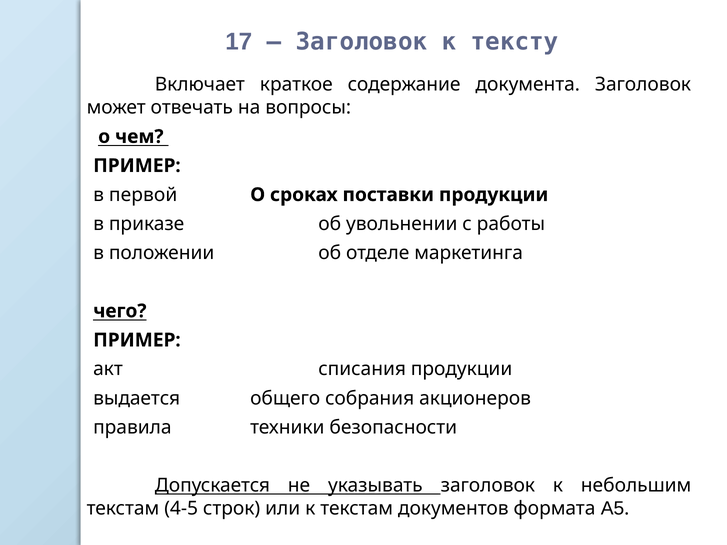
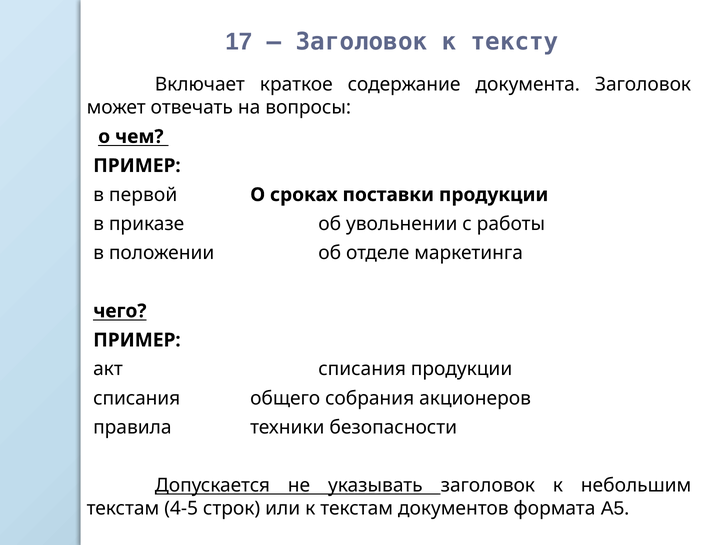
выдается at (137, 398): выдается -> списания
